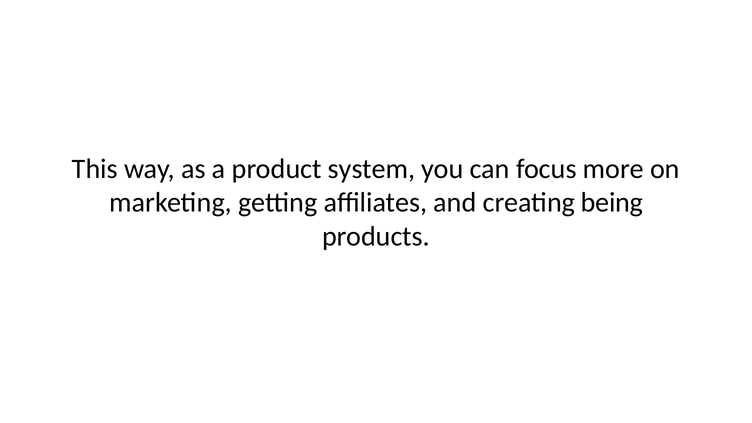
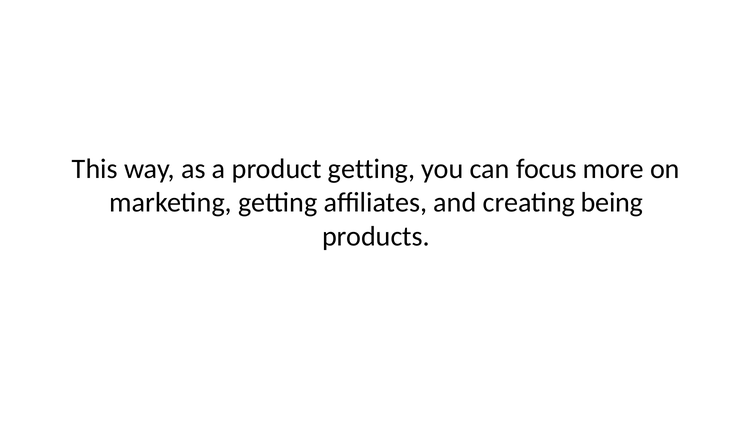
product system: system -> getting
